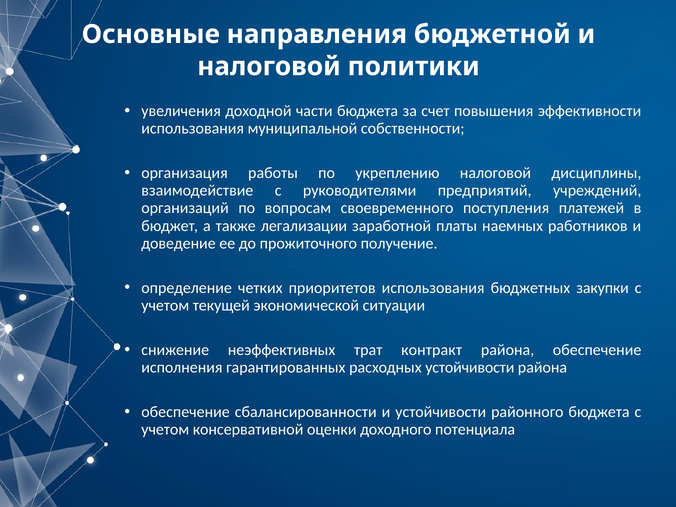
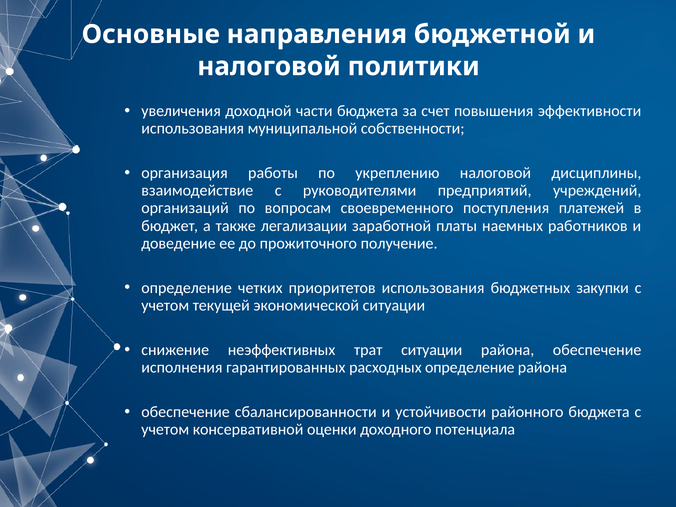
трат контракт: контракт -> ситуации
расходных устойчивости: устойчивости -> определение
